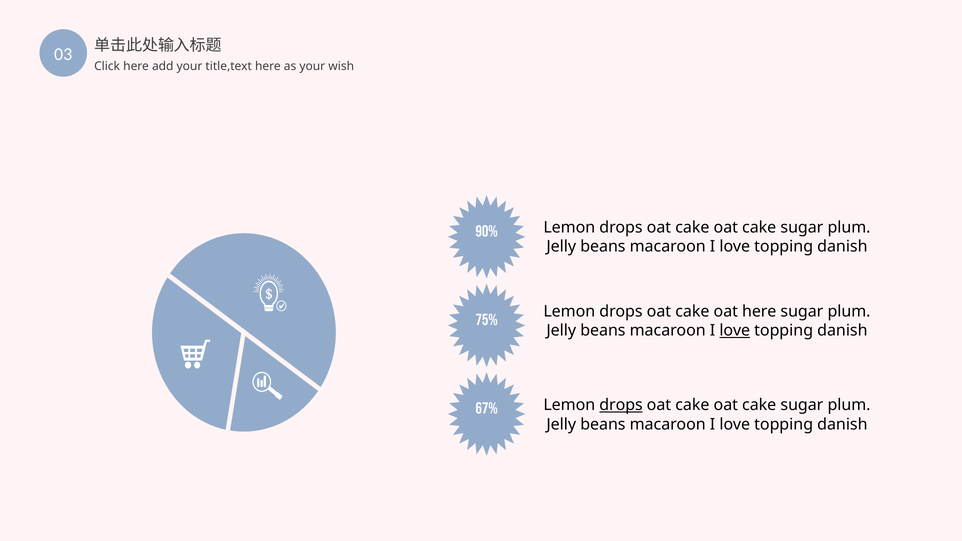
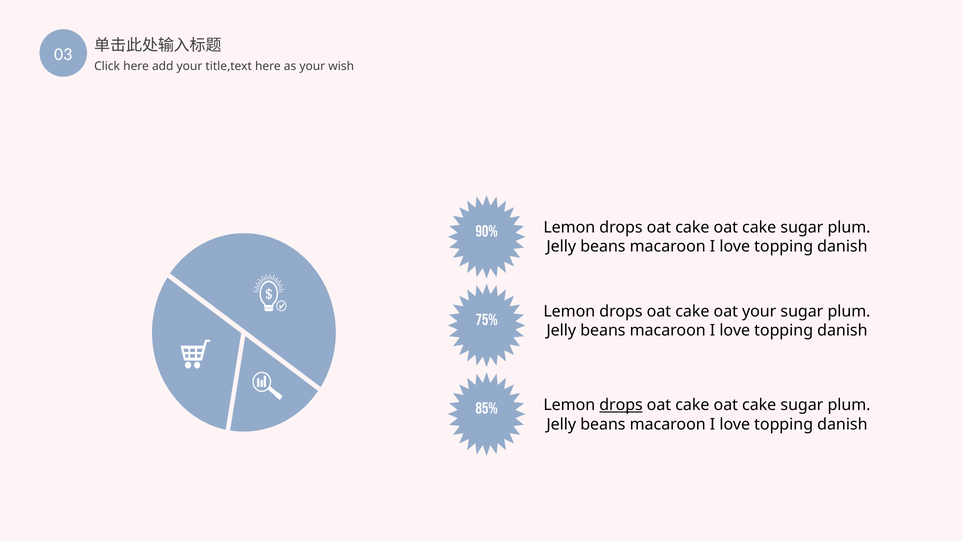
oat here: here -> your
love at (735, 331) underline: present -> none
67%: 67% -> 85%
